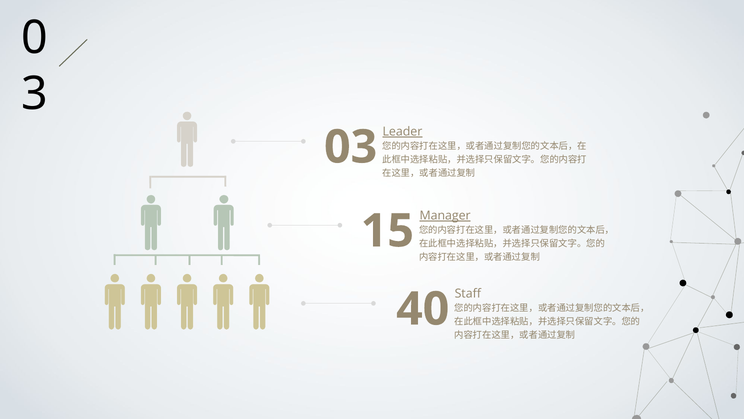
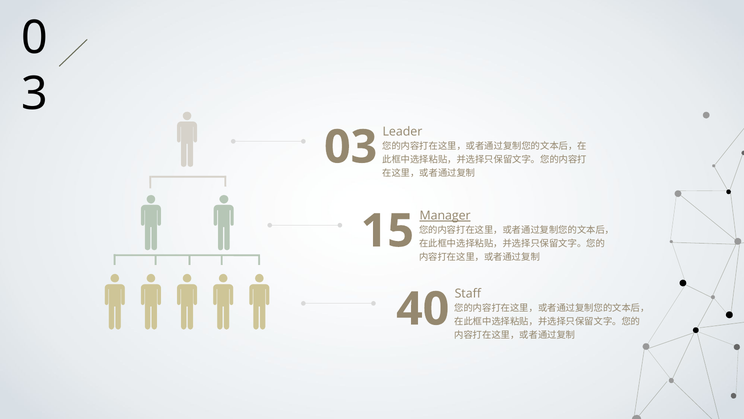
Leader underline: present -> none
